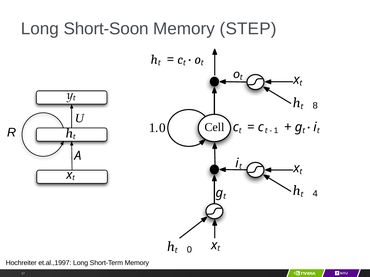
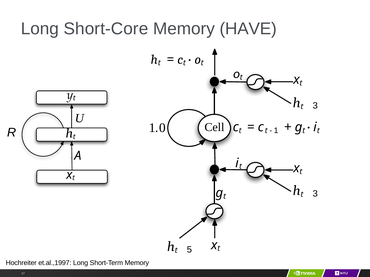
Short-Soon: Short-Soon -> Short-Core
STEP: STEP -> HAVE
8 at (315, 106): 8 -> 3
4 at (315, 194): 4 -> 3
0: 0 -> 5
